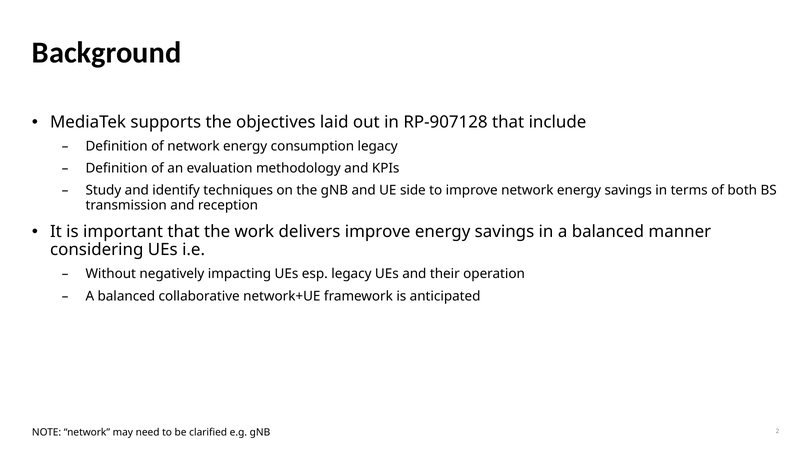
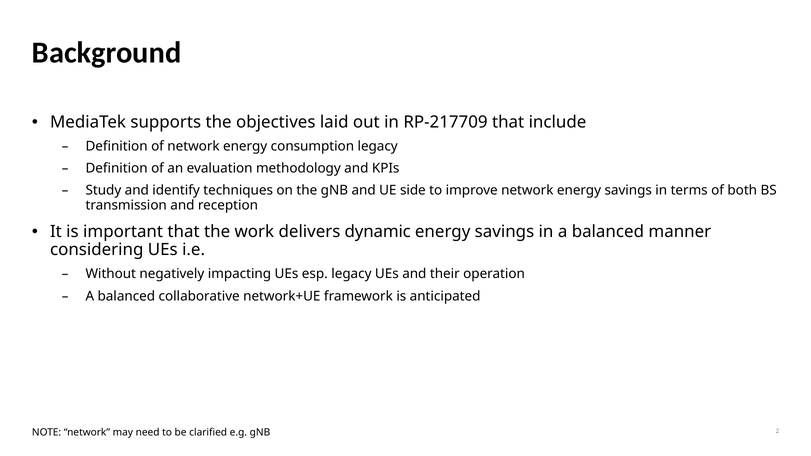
RP-907128: RP-907128 -> RP-217709
delivers improve: improve -> dynamic
